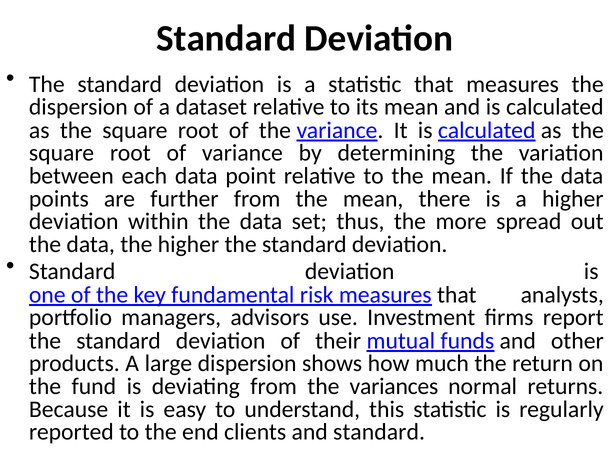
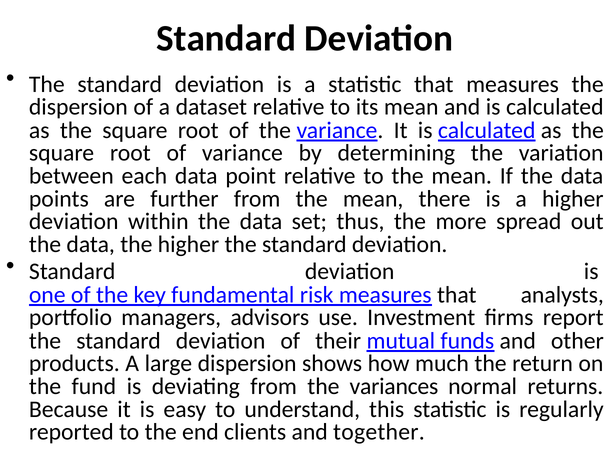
and standard: standard -> together
